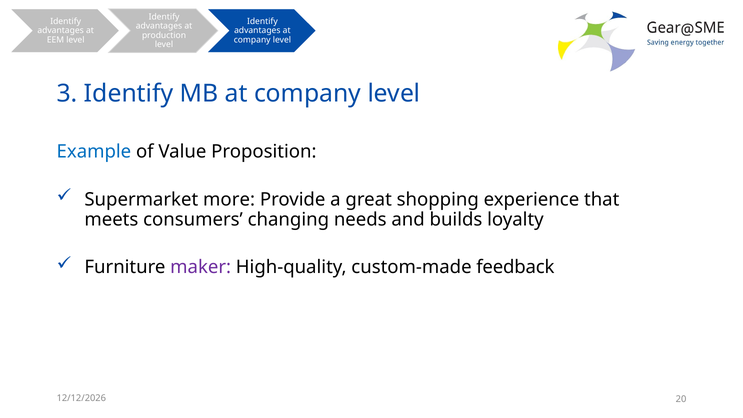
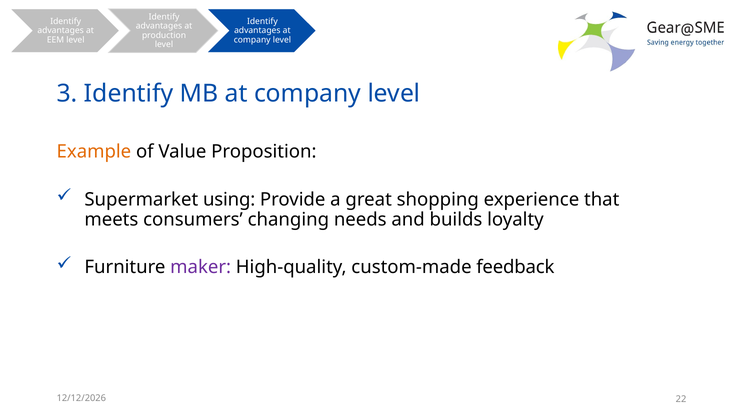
Example colour: blue -> orange
more: more -> using
20: 20 -> 22
